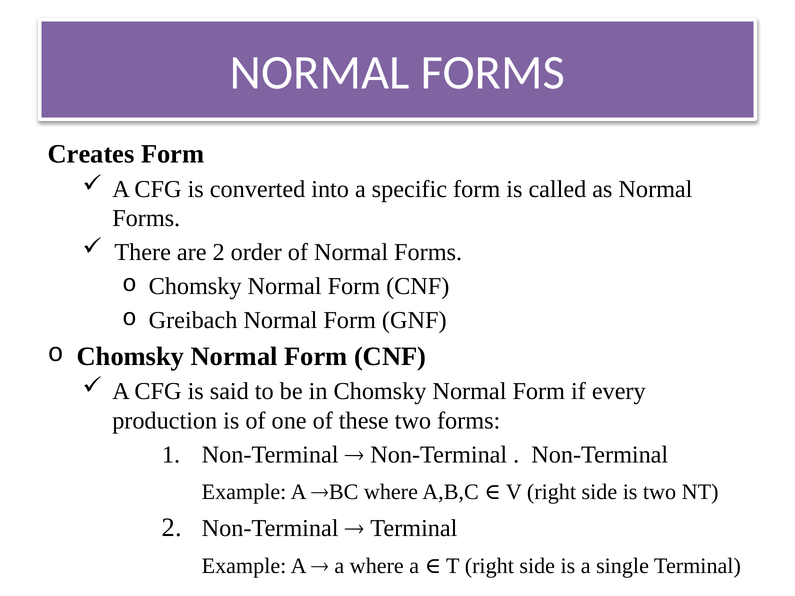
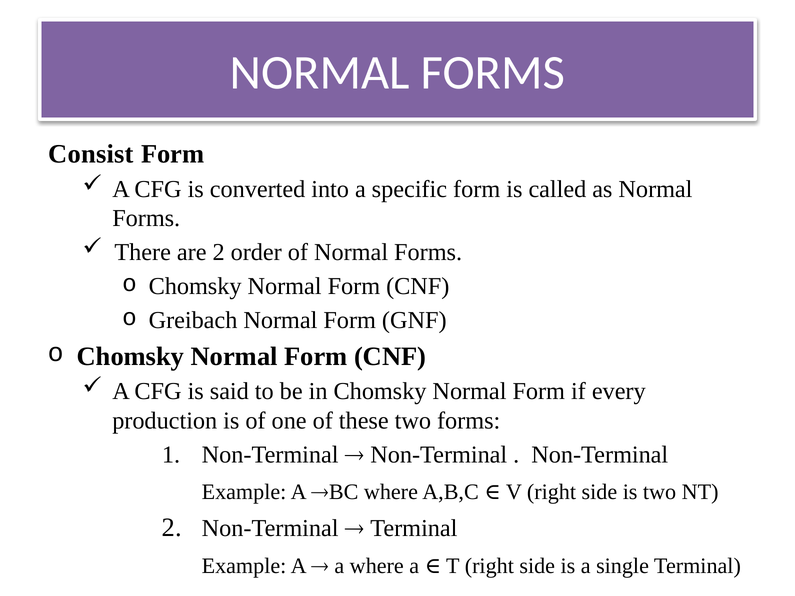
Creates: Creates -> Consist
